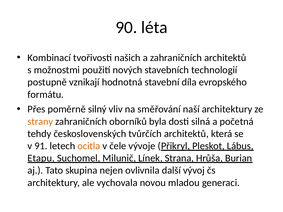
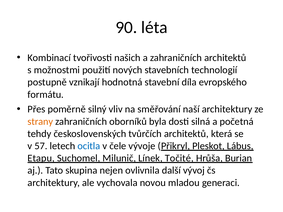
91: 91 -> 57
ocitla colour: orange -> blue
Strana: Strana -> Točité
